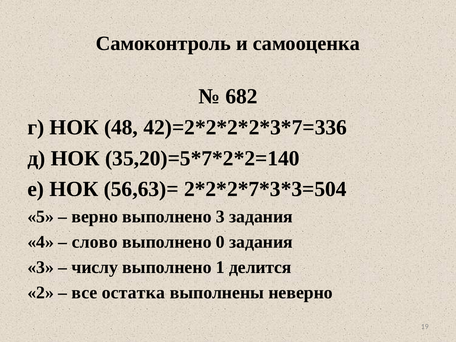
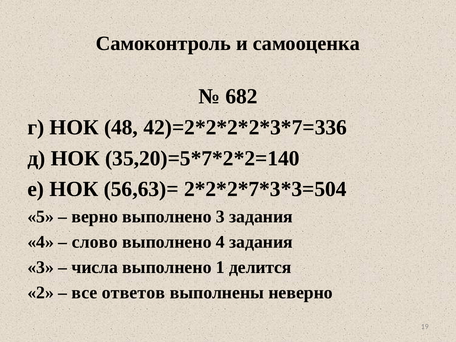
выполнено 0: 0 -> 4
числу: числу -> числа
остатка: остатка -> ответов
